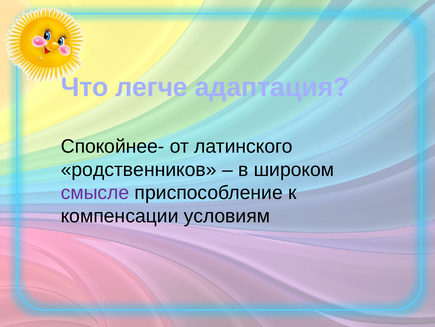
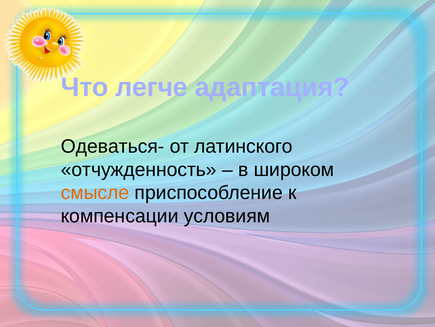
Спокойнее-: Спокойнее- -> Одеваться-
родственников: родственников -> отчужденность
смысле colour: purple -> orange
